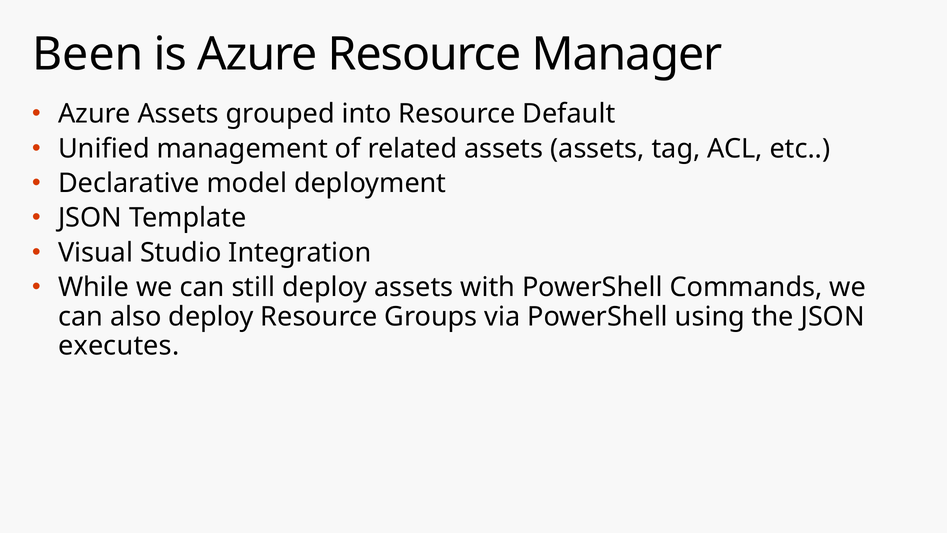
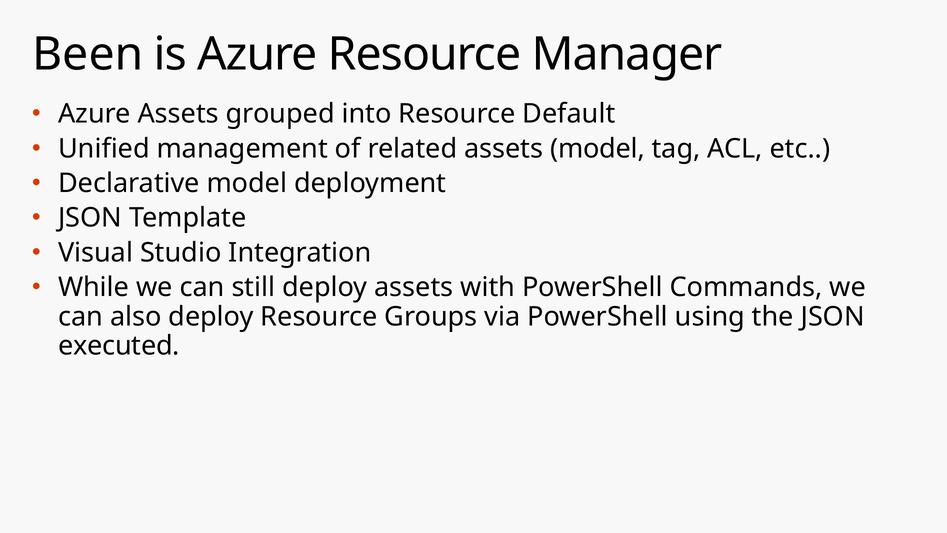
assets assets: assets -> model
executes: executes -> executed
